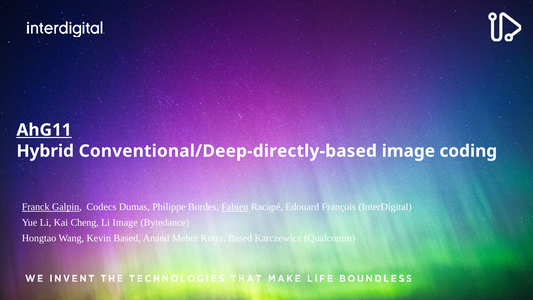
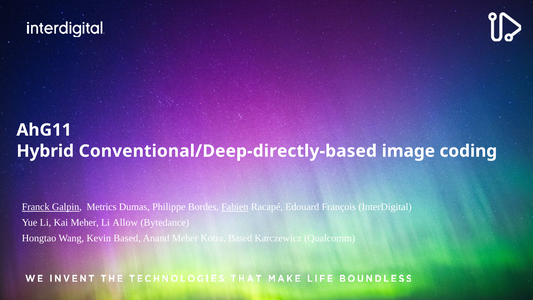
AhG11 underline: present -> none
Codecs: Codecs -> Metrics
Kai Cheng: Cheng -> Meher
Li Image: Image -> Allow
